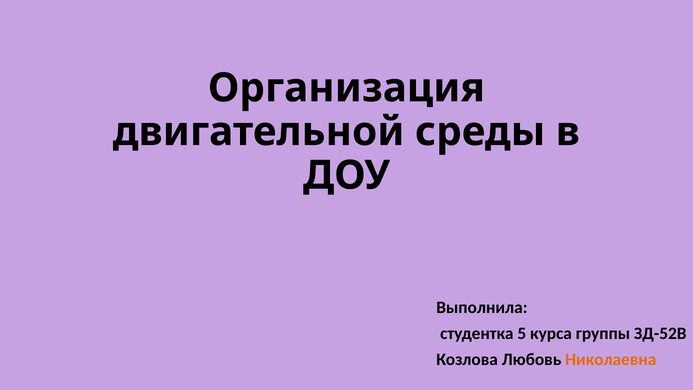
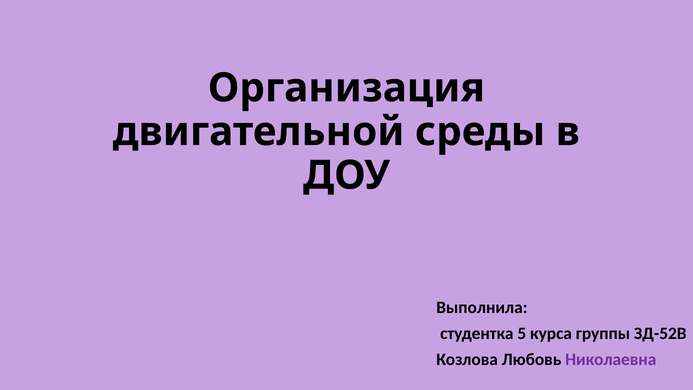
Николаевна colour: orange -> purple
